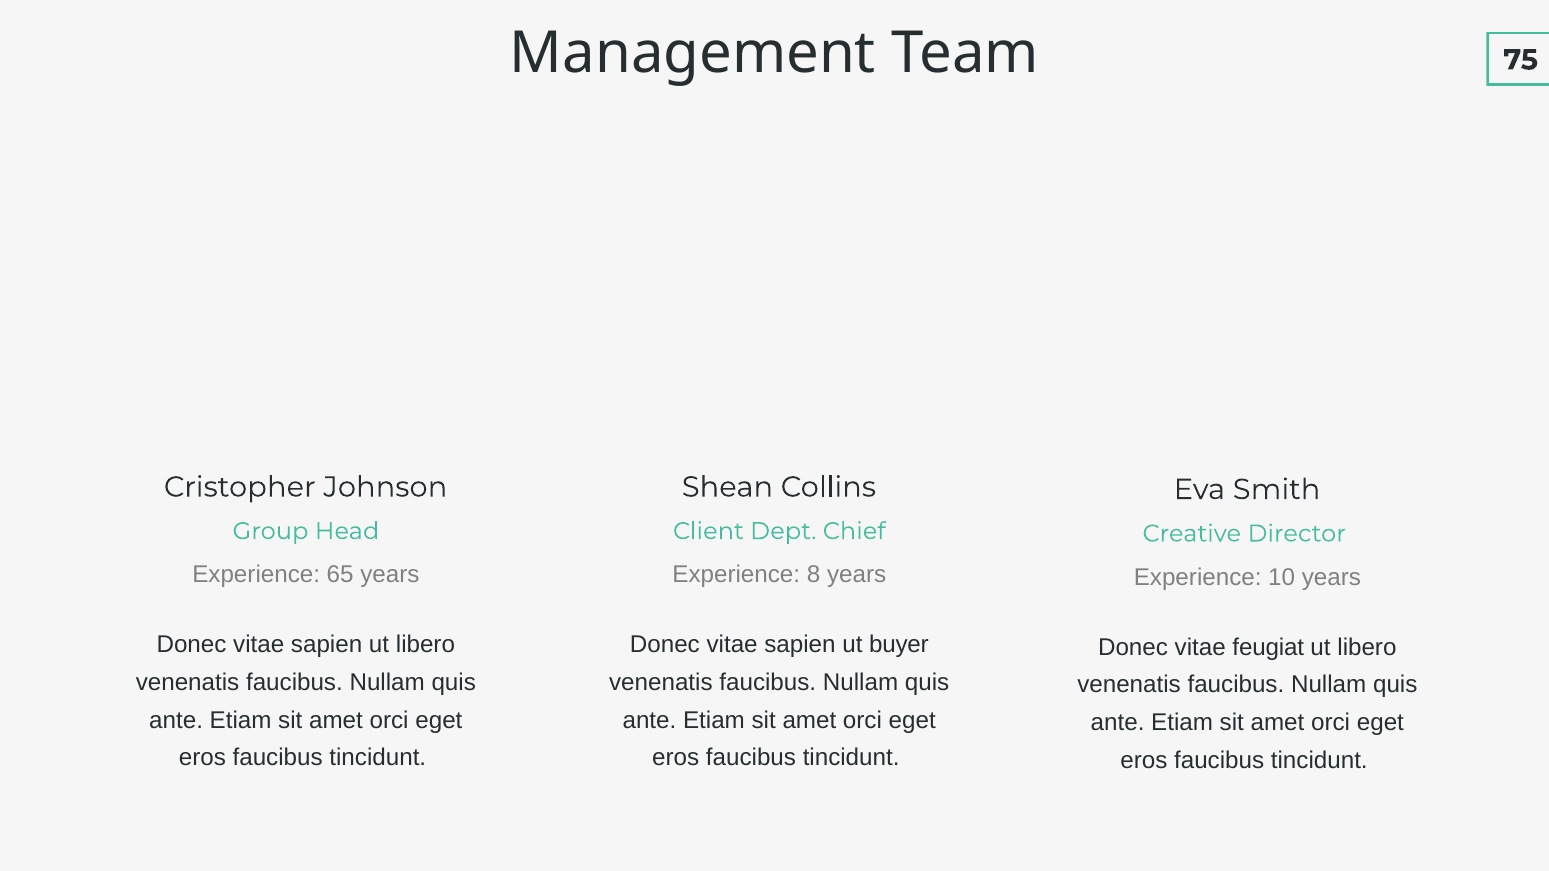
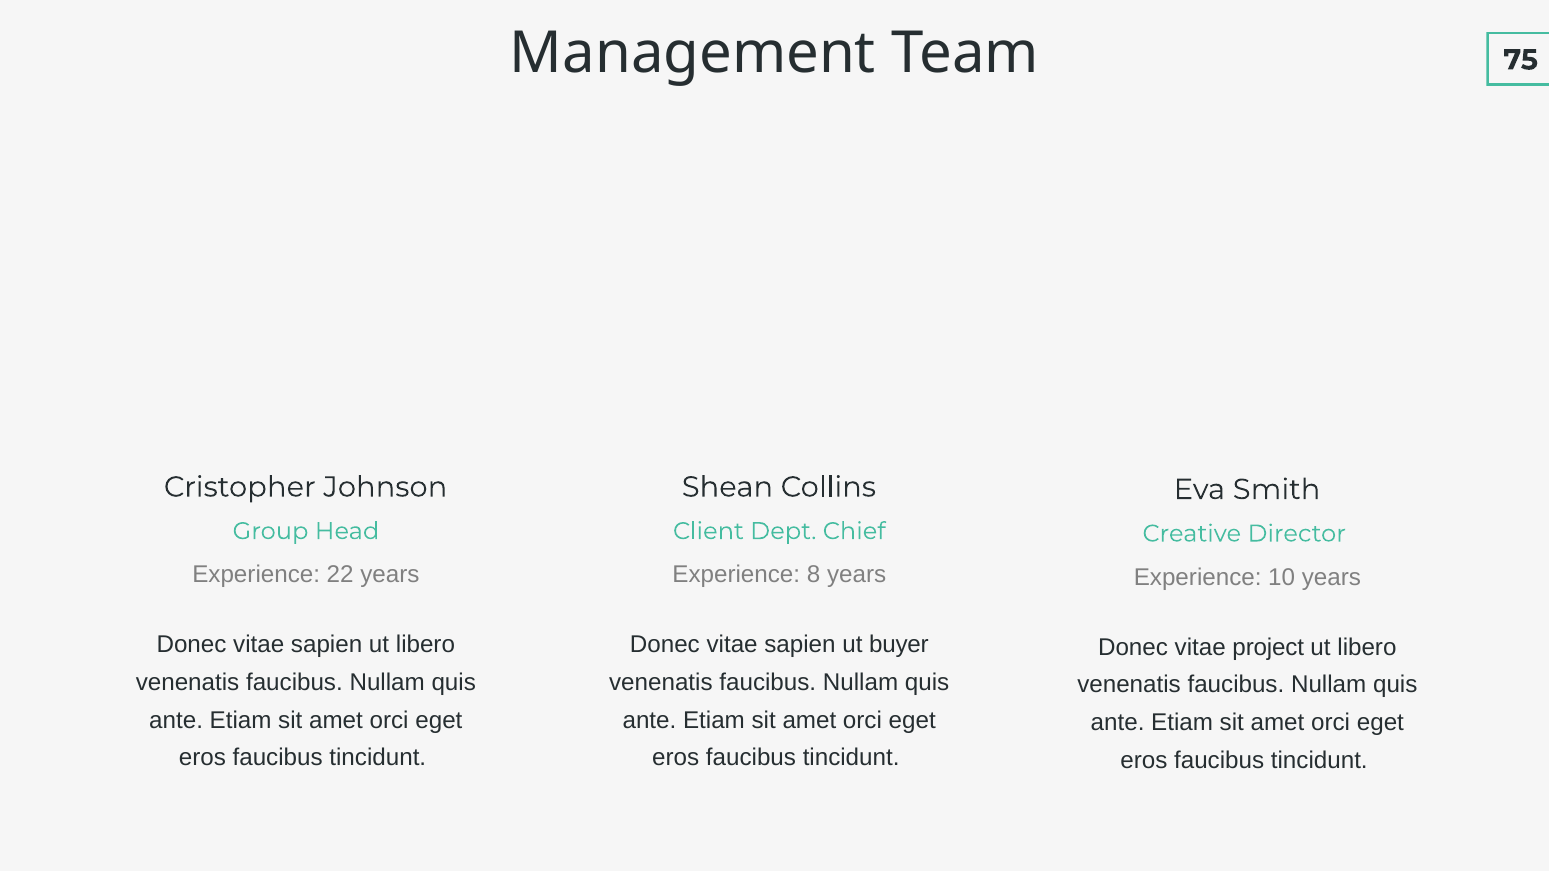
65: 65 -> 22
feugiat: feugiat -> project
